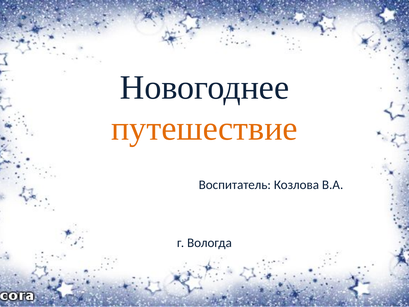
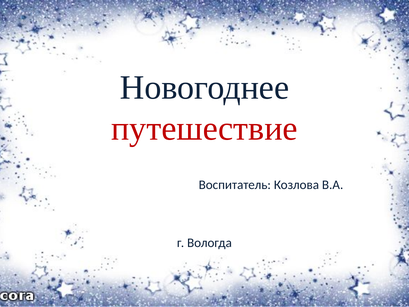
путешествие colour: orange -> red
